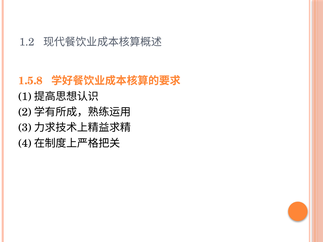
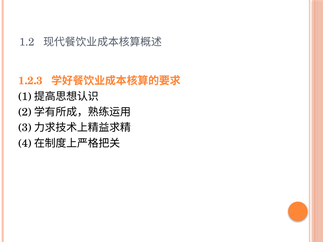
1.5.8: 1.5.8 -> 1.2.3
